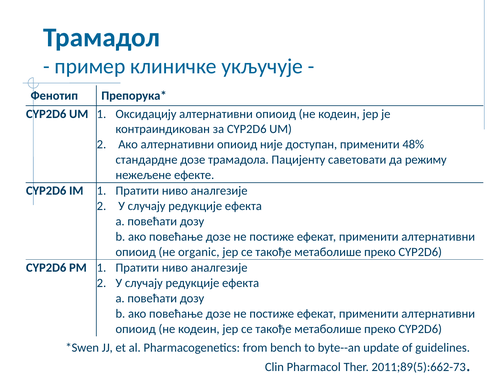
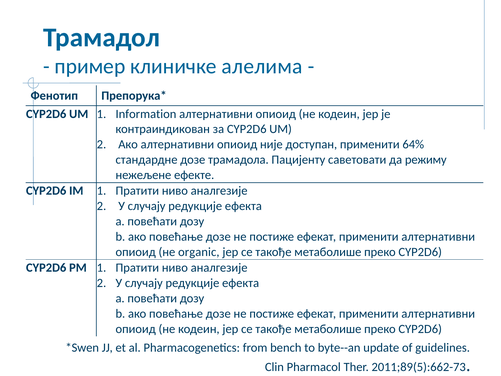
укључује: укључује -> алелима
Оксидацију: Оксидацију -> Information
48%: 48% -> 64%
